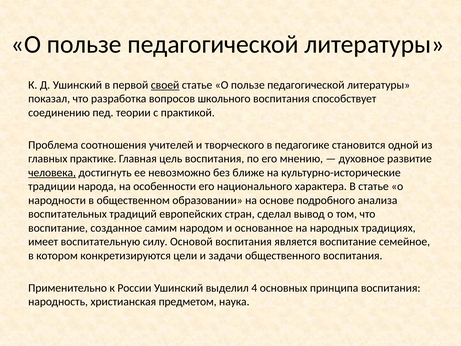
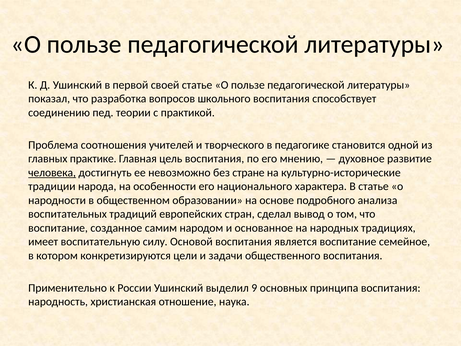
своей underline: present -> none
ближе: ближе -> стране
4: 4 -> 9
предметом: предметом -> отношение
